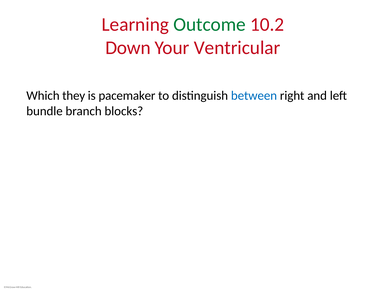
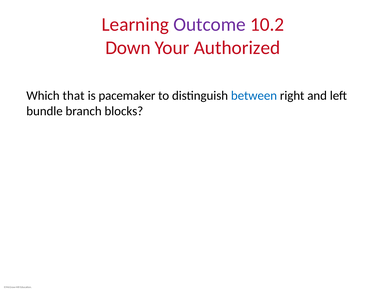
Outcome colour: green -> purple
Ventricular: Ventricular -> Authorized
they: they -> that
